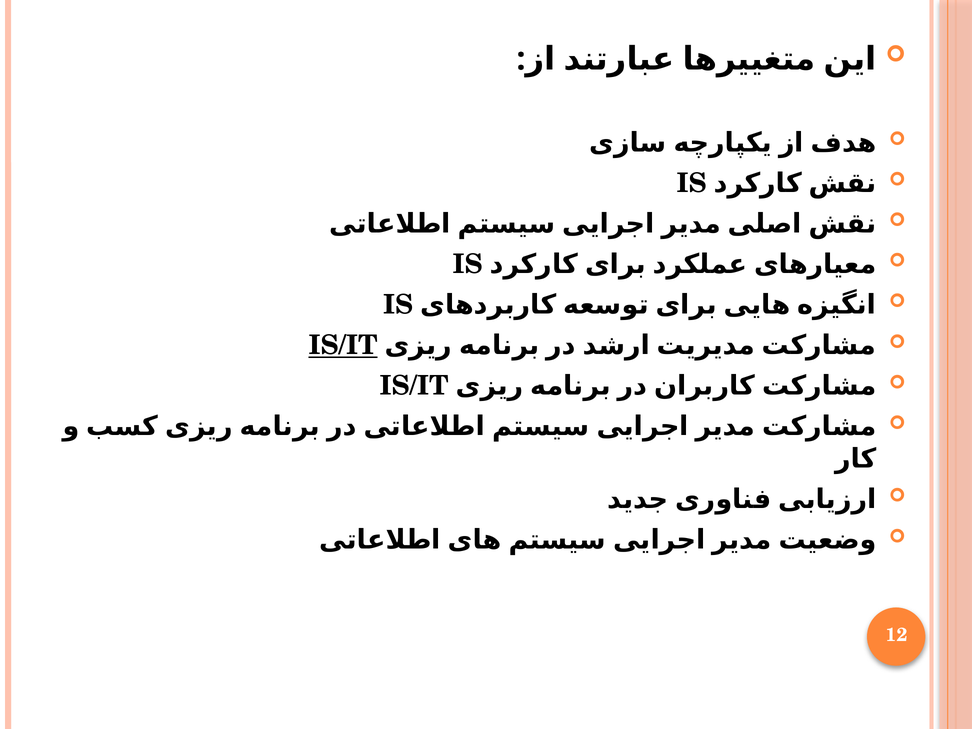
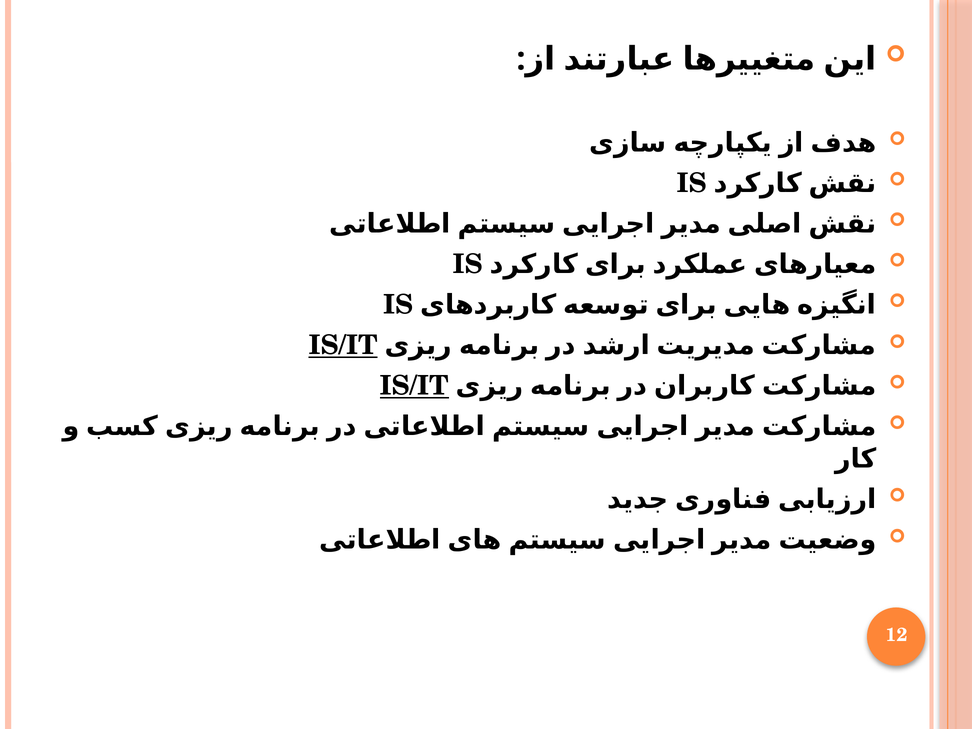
IS/IT at (414, 386) underline: none -> present
